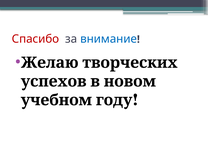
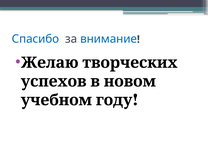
Спасибо colour: red -> blue
